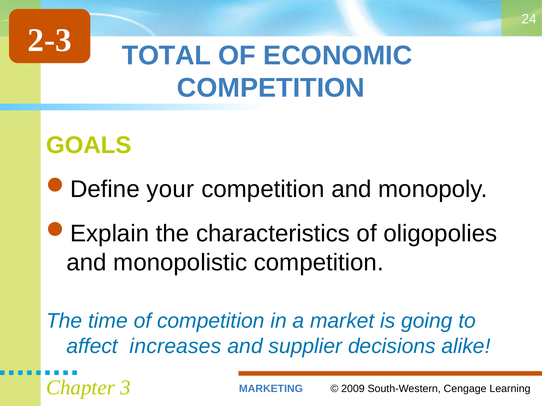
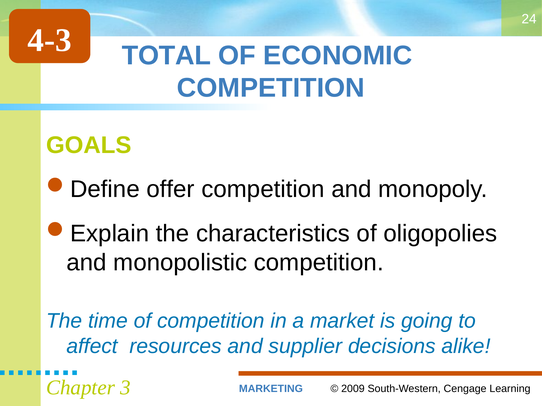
2-3: 2-3 -> 4-3
your: your -> offer
increases: increases -> resources
